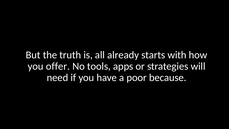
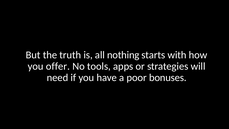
already: already -> nothing
because: because -> bonuses
